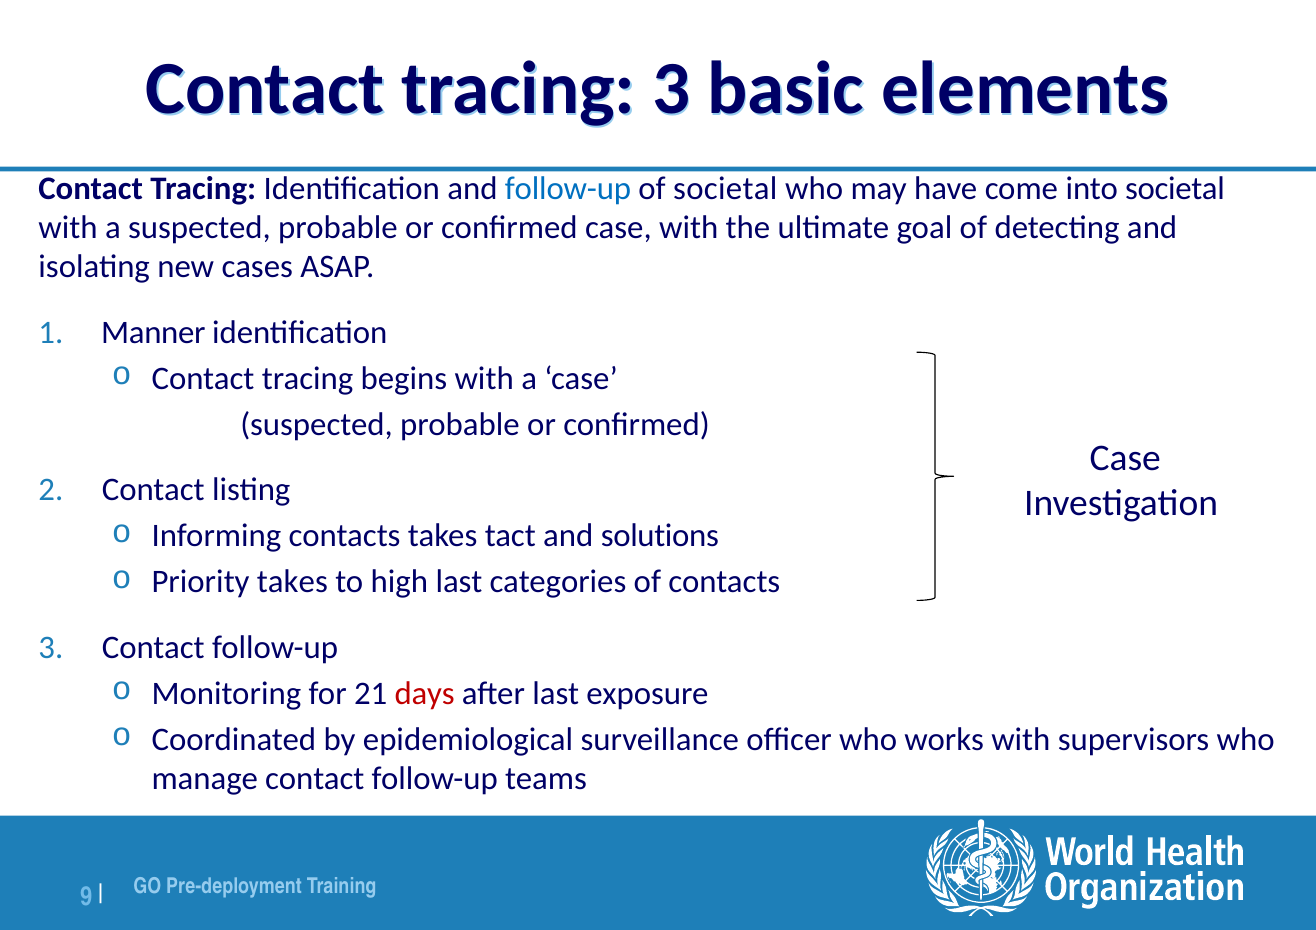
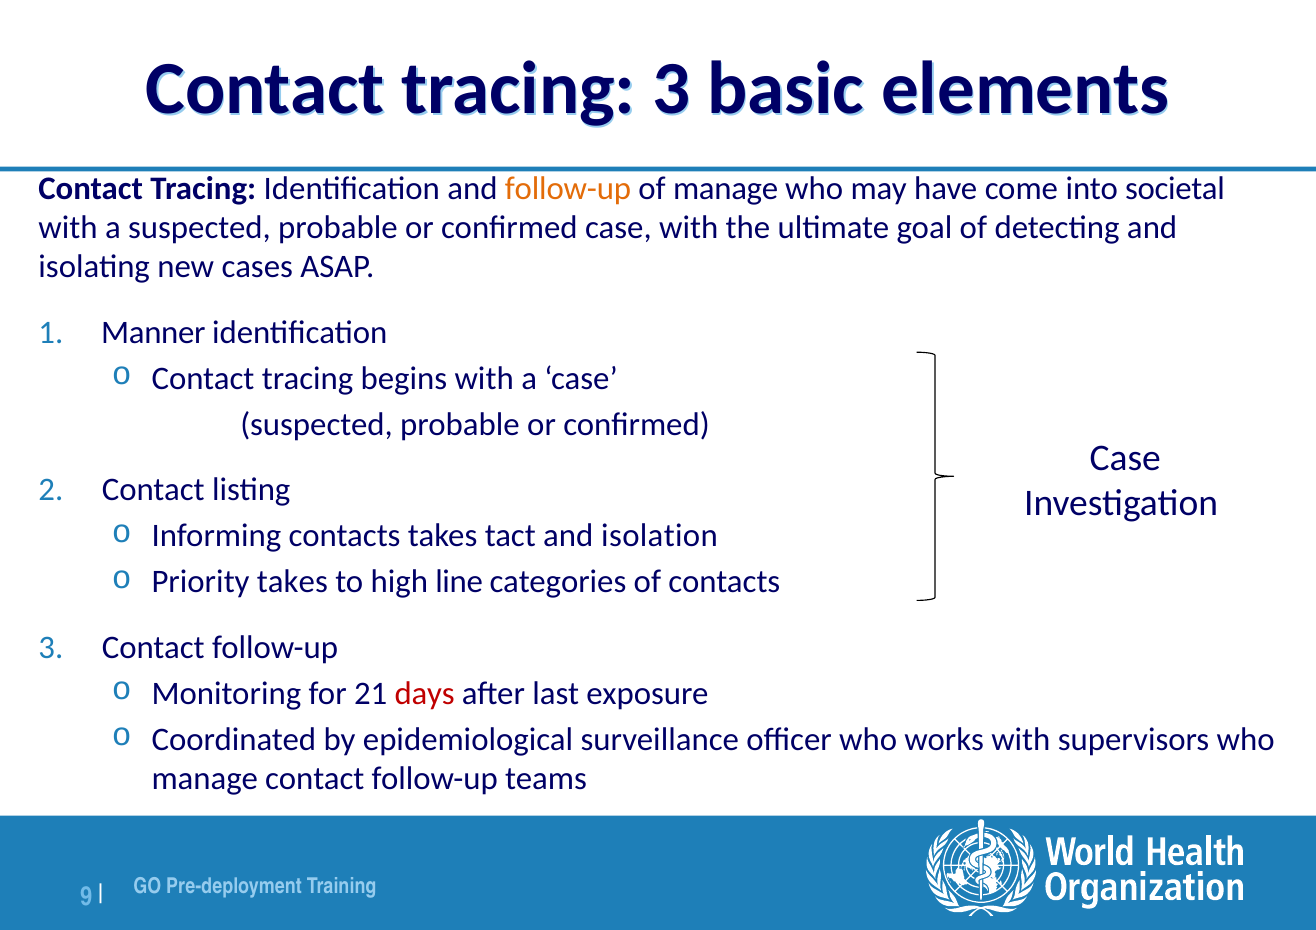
follow-up at (568, 188) colour: blue -> orange
of societal: societal -> manage
solutions: solutions -> isolation
high last: last -> line
